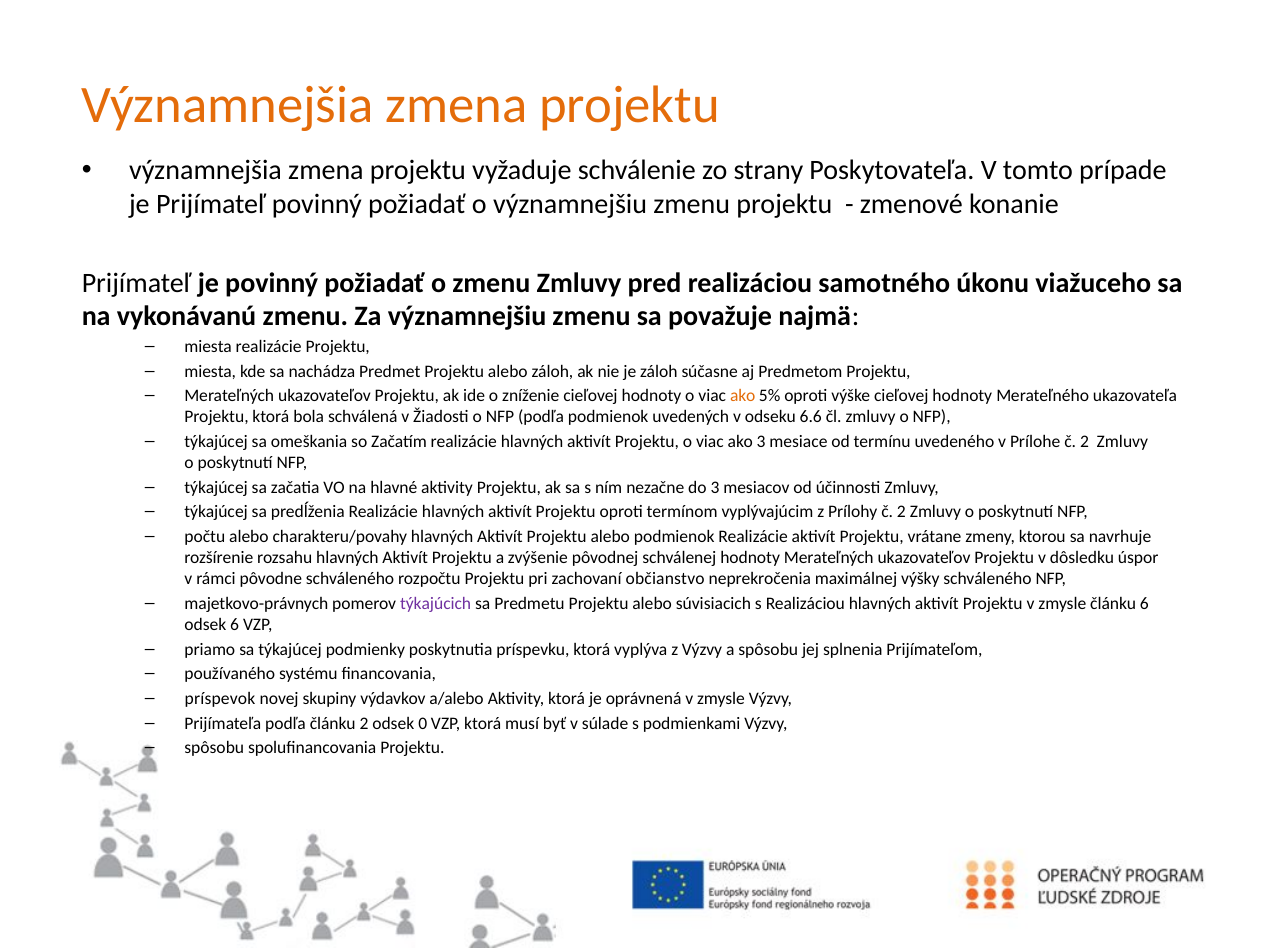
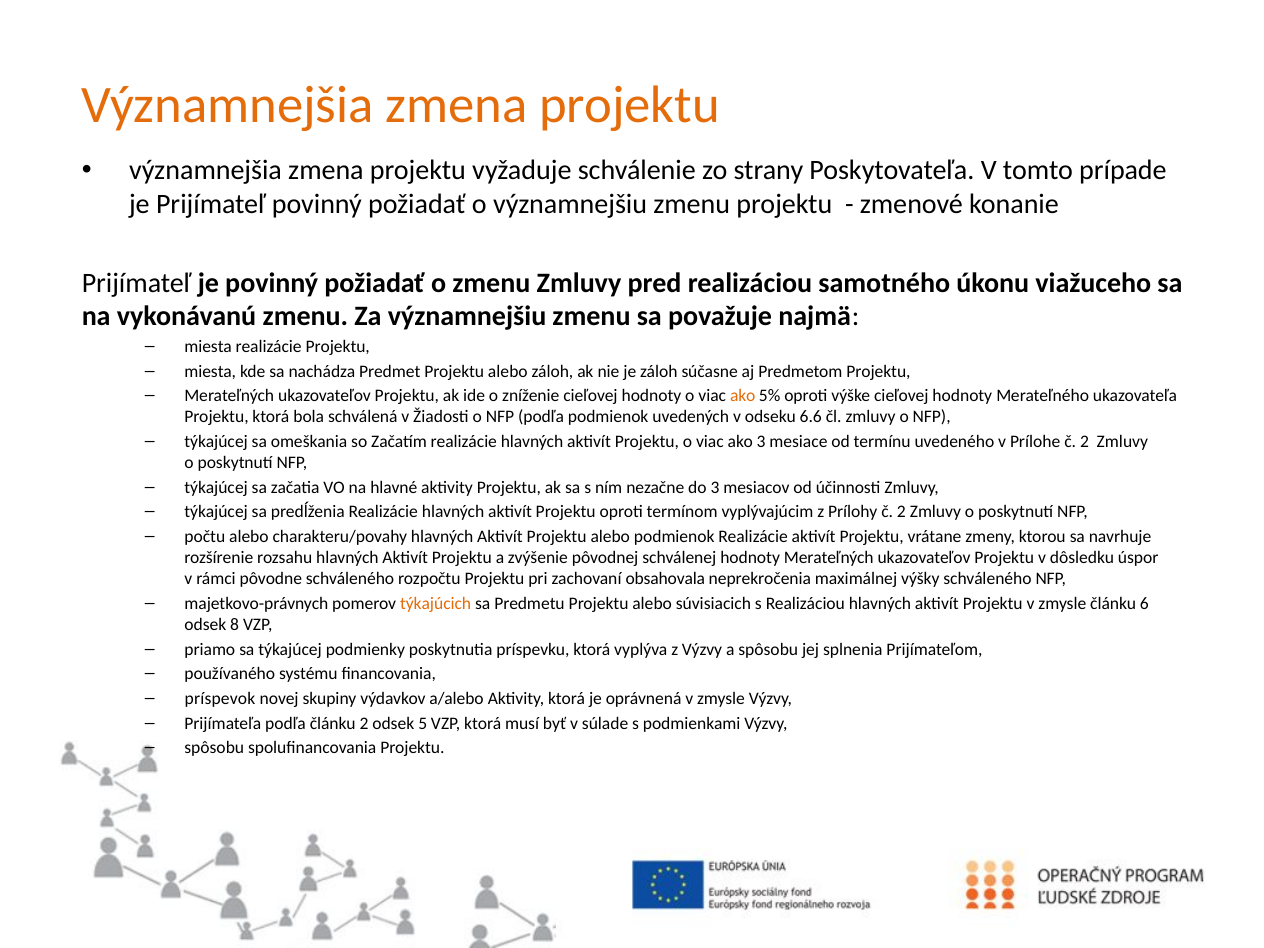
občianstvo: občianstvo -> obsahovala
týkajúcich colour: purple -> orange
odsek 6: 6 -> 8
0: 0 -> 5
